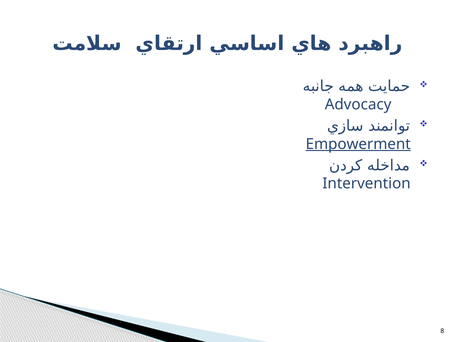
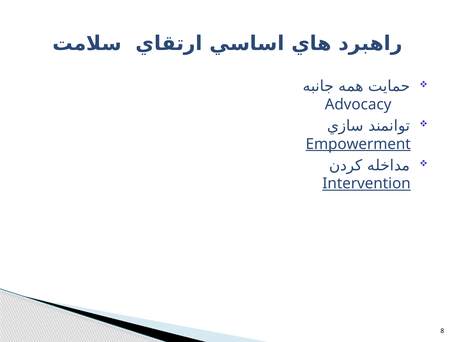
Intervention underline: none -> present
